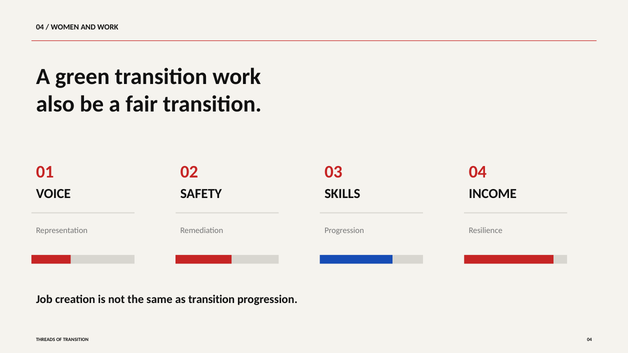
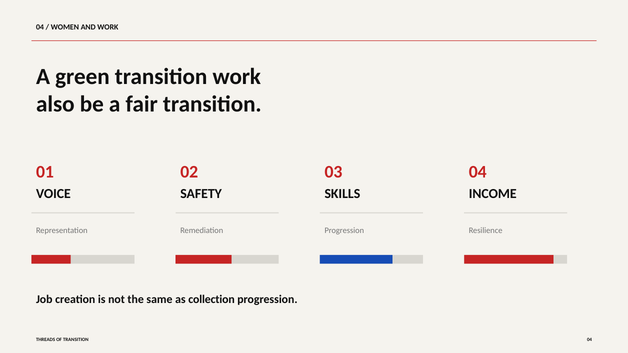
as transition: transition -> collection
